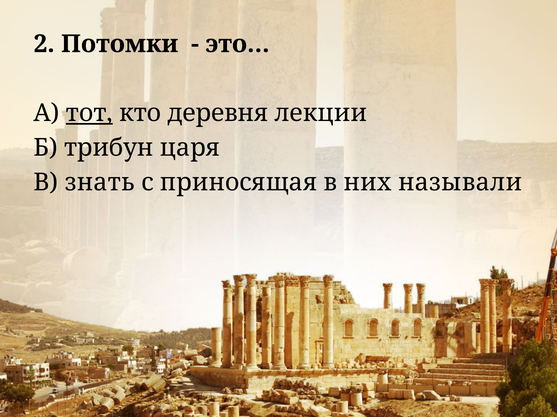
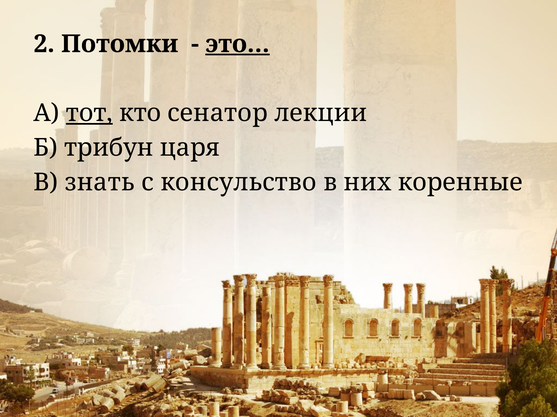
это… underline: none -> present
деревня: деревня -> сенатор
приносящая: приносящая -> консульство
называли: называли -> коренные
